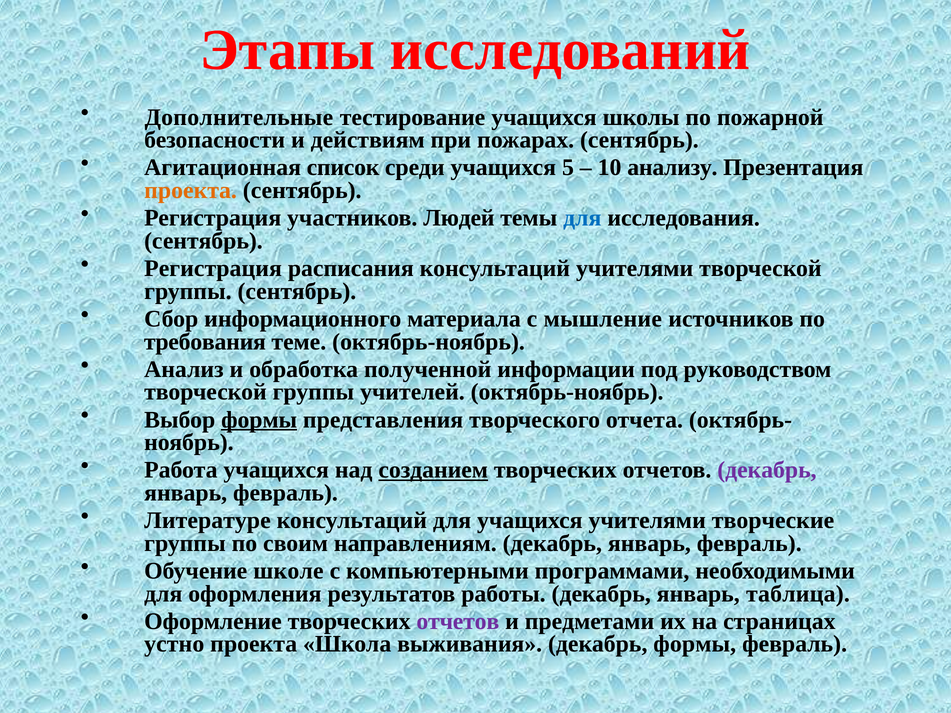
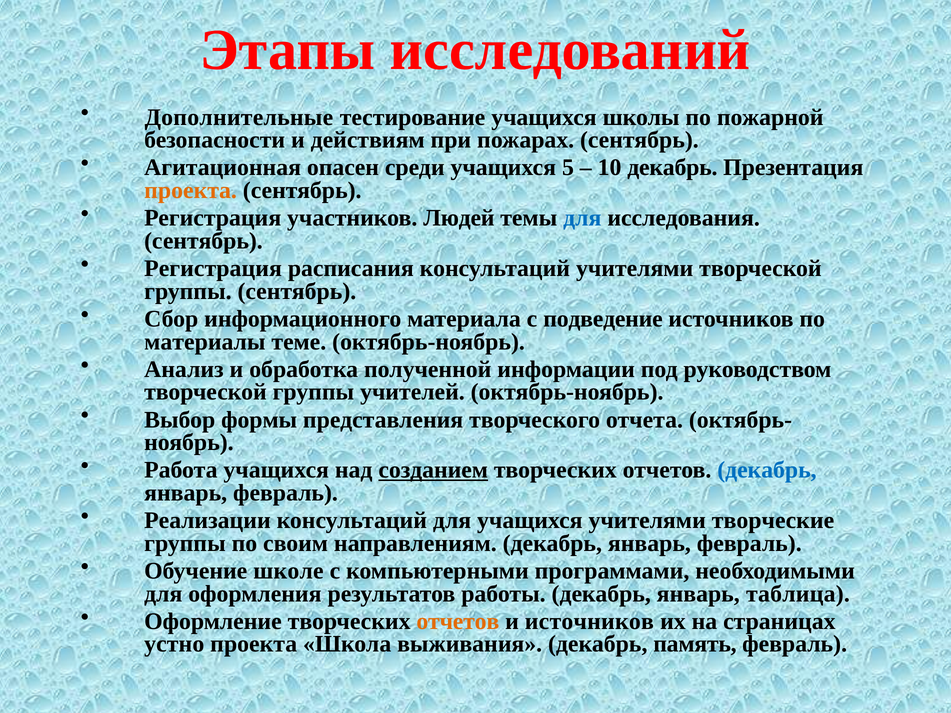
список: список -> опасен
10 анализу: анализу -> декабрь
мышление: мышление -> подведение
требования: требования -> материалы
формы at (259, 420) underline: present -> none
декабрь at (767, 470) colour: purple -> blue
Литературе: Литературе -> Реализации
отчетов at (458, 622) colour: purple -> orange
и предметами: предметами -> источников
декабрь формы: формы -> память
